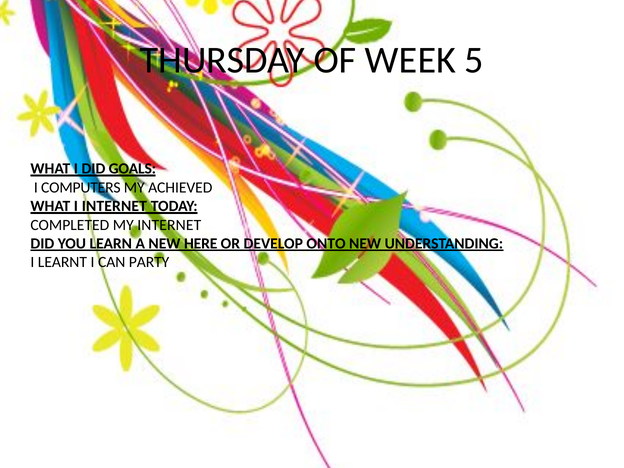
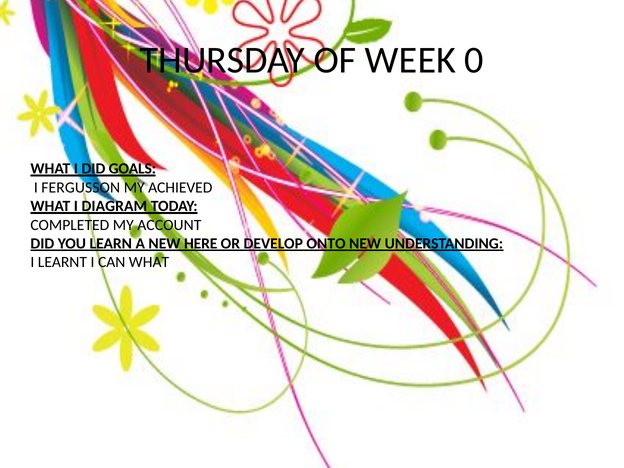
5: 5 -> 0
COMPUTERS: COMPUTERS -> FERGUSSON
I INTERNET: INTERNET -> DIAGRAM
MY INTERNET: INTERNET -> ACCOUNT
CAN PARTY: PARTY -> WHAT
